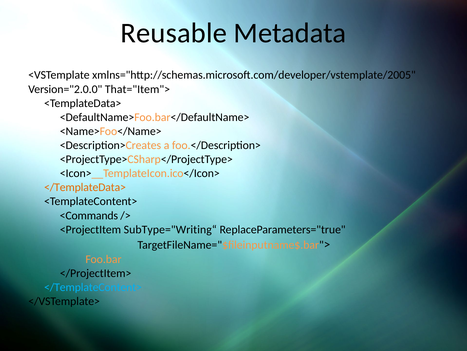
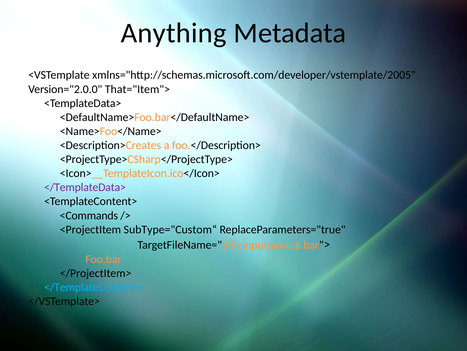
Reusable: Reusable -> Anything
</TemplateData> colour: orange -> purple
SubType="Writing“: SubType="Writing“ -> SubType="Custom“
